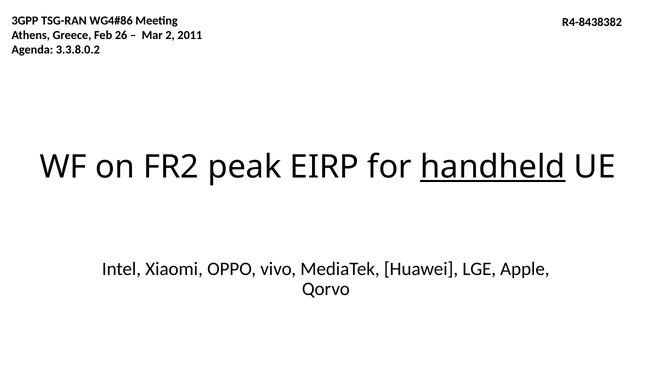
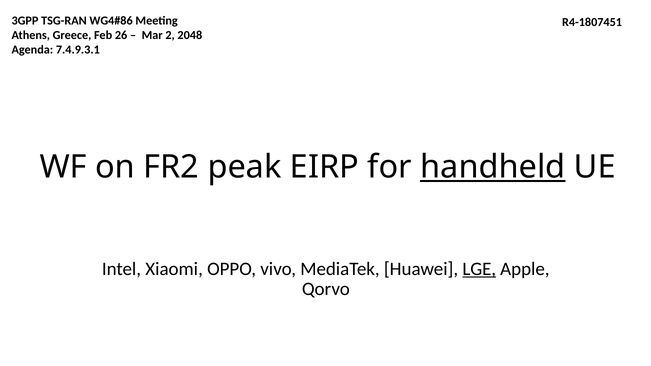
R4-8438382: R4-8438382 -> R4-1807451
2011: 2011 -> 2048
3.3.8.0.2: 3.3.8.0.2 -> 7.4.9.3.1
LGE underline: none -> present
